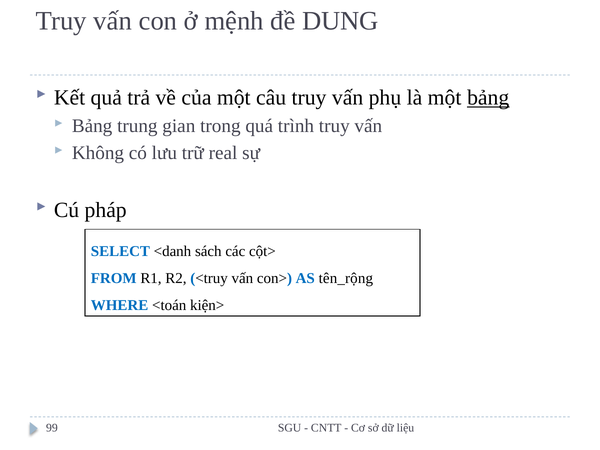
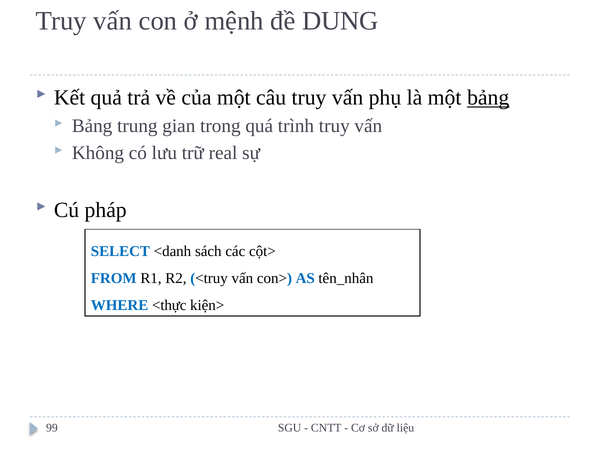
tên_rộng: tên_rộng -> tên_nhân
<toán: <toán -> <thực
